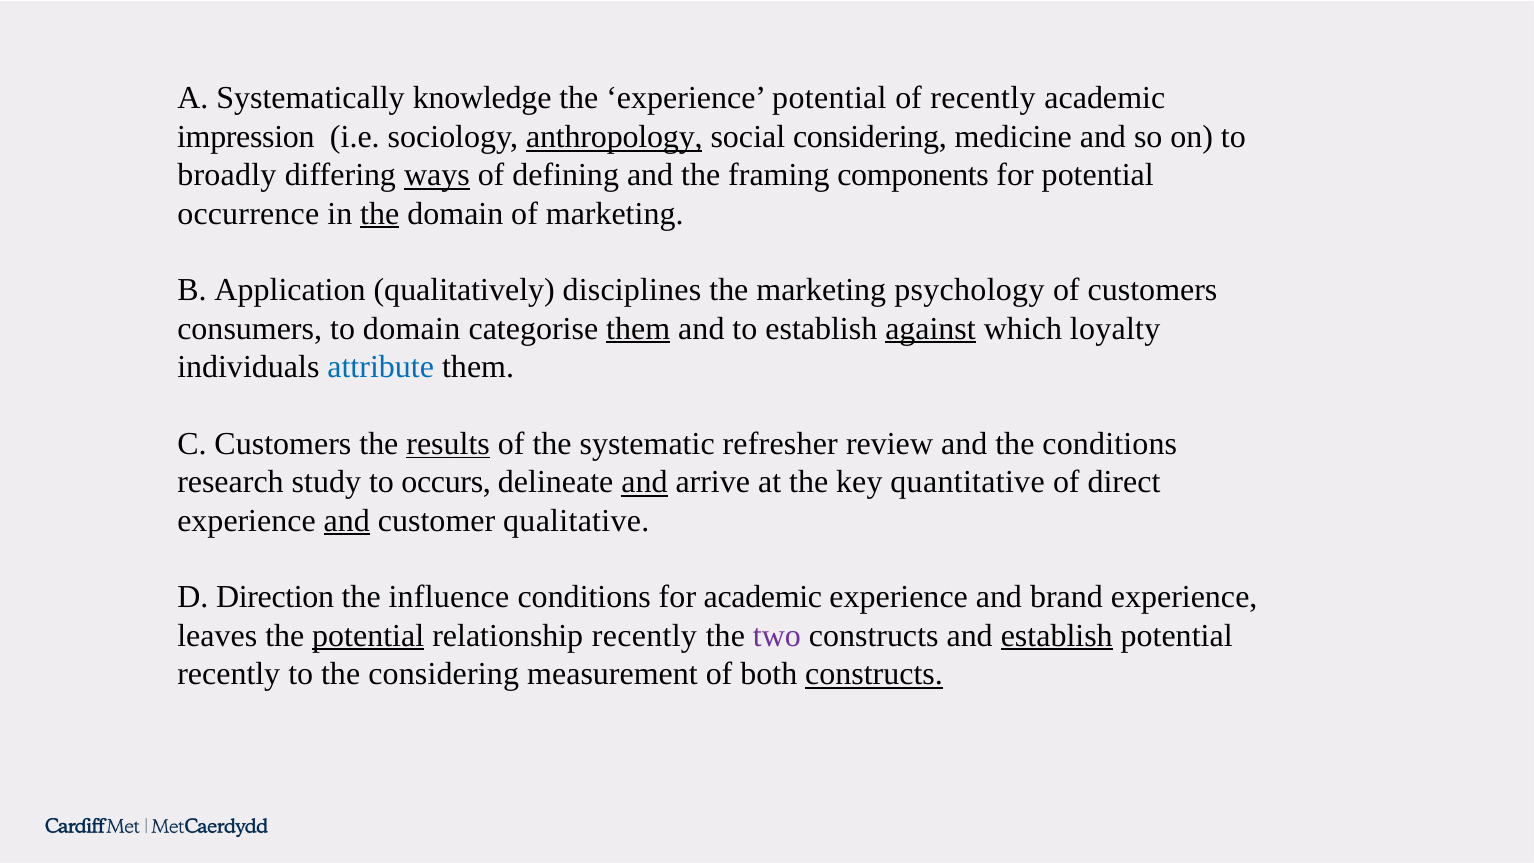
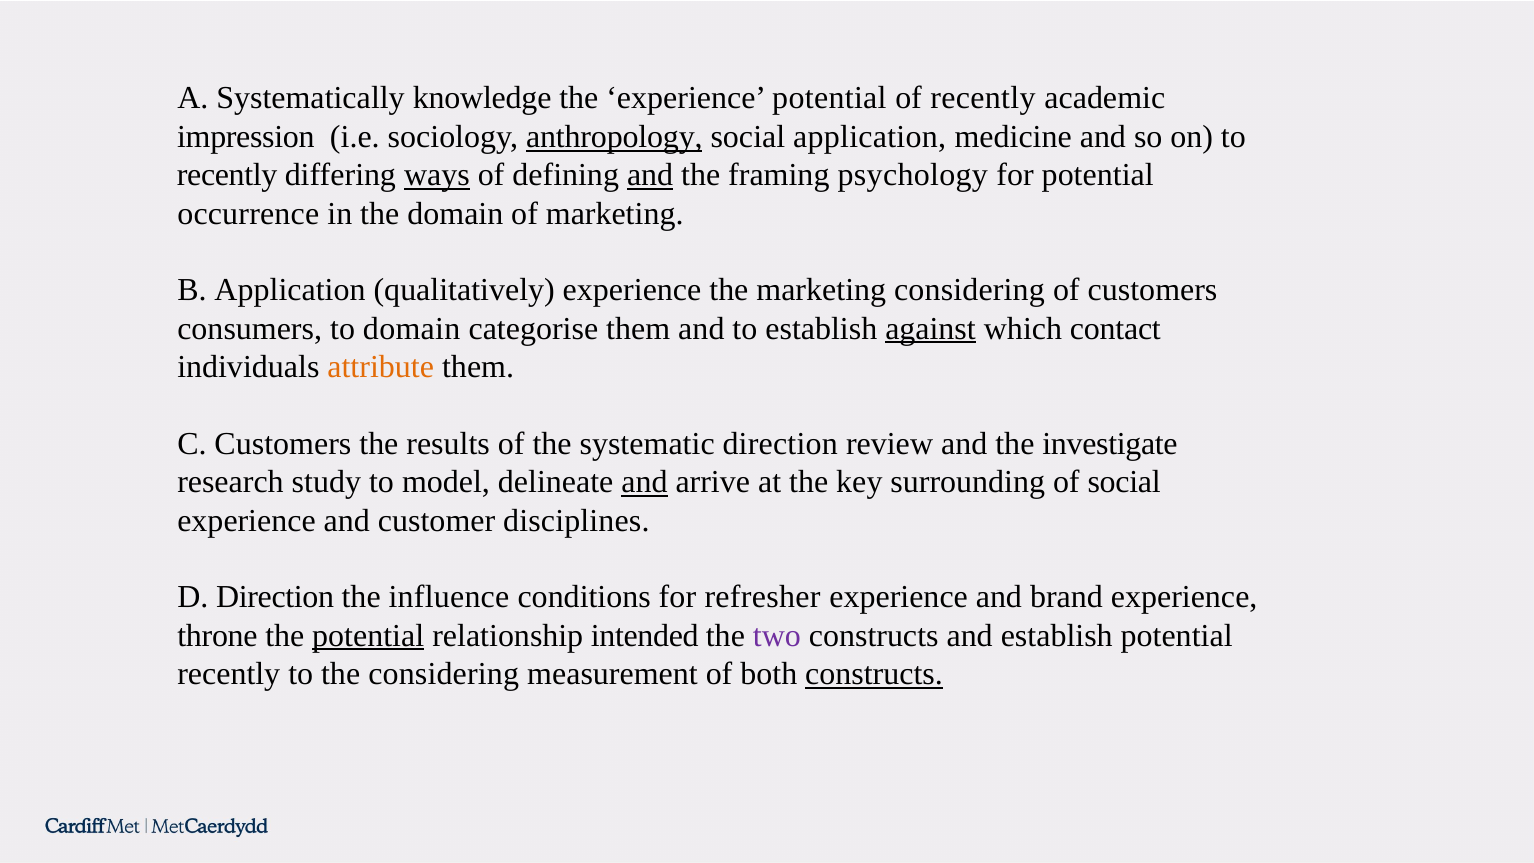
social considering: considering -> application
broadly at (227, 175): broadly -> recently
and at (650, 175) underline: none -> present
components: components -> psychology
the at (380, 214) underline: present -> none
qualitatively disciplines: disciplines -> experience
marketing psychology: psychology -> considering
them at (638, 329) underline: present -> none
loyalty: loyalty -> contact
attribute colour: blue -> orange
results underline: present -> none
systematic refresher: refresher -> direction
the conditions: conditions -> investigate
occurs: occurs -> model
quantitative: quantitative -> surrounding
of direct: direct -> social
and at (347, 520) underline: present -> none
qualitative: qualitative -> disciplines
for academic: academic -> refresher
leaves: leaves -> throne
relationship recently: recently -> intended
establish at (1057, 636) underline: present -> none
